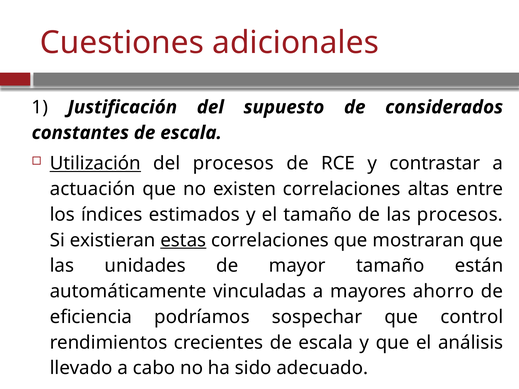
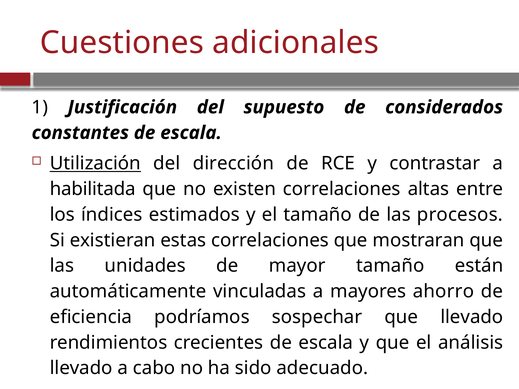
del procesos: procesos -> dirección
actuación: actuación -> habilitada
estas underline: present -> none
que control: control -> llevado
